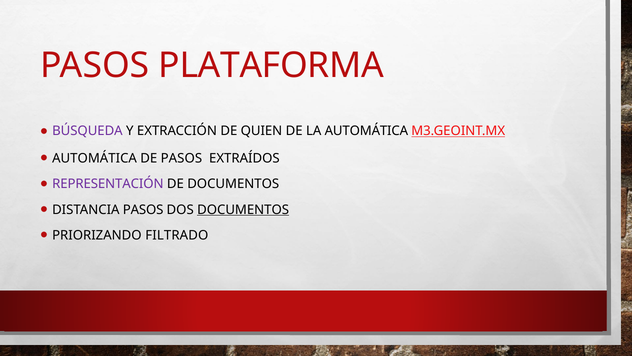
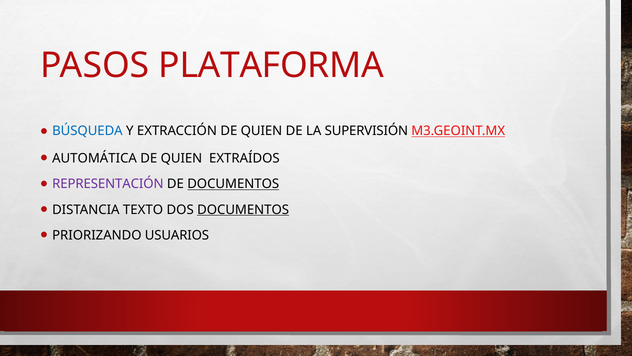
BÚSQUEDA colour: purple -> blue
LA AUTOMÁTICA: AUTOMÁTICA -> SUPERVISIÓN
PASOS at (181, 158): PASOS -> QUIEN
DOCUMENTOS at (233, 184) underline: none -> present
DISTANCIA PASOS: PASOS -> TEXTO
FILTRADO: FILTRADO -> USUARIOS
